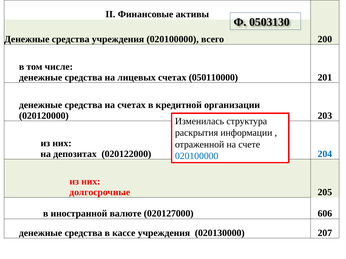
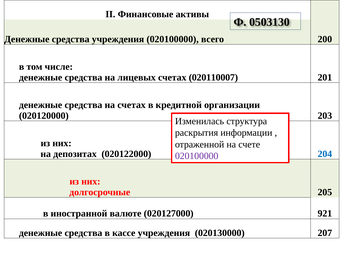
050110000: 050110000 -> 020110007
020100000 at (197, 156) colour: blue -> purple
606: 606 -> 921
